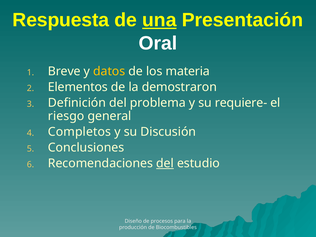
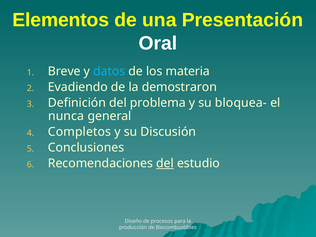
Respuesta: Respuesta -> Elementos
una underline: present -> none
datos colour: yellow -> light blue
Elementos: Elementos -> Evadiendo
requiere-: requiere- -> bloquea-
riesgo: riesgo -> nunca
